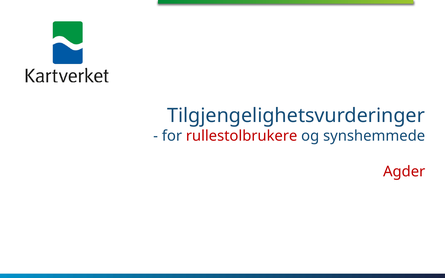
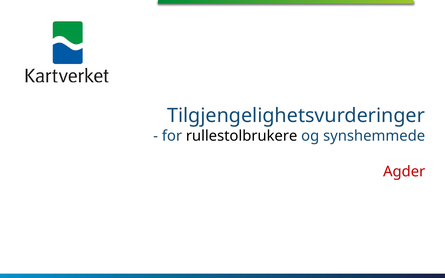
rullestolbrukere colour: red -> black
